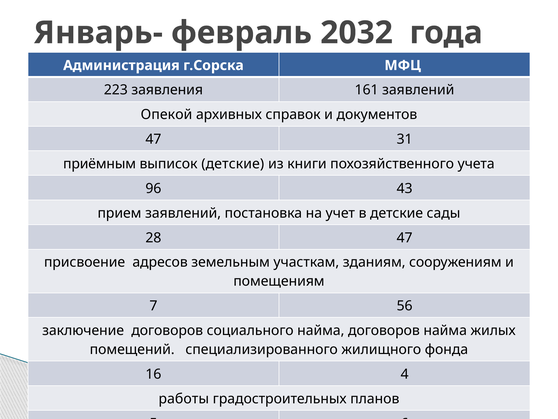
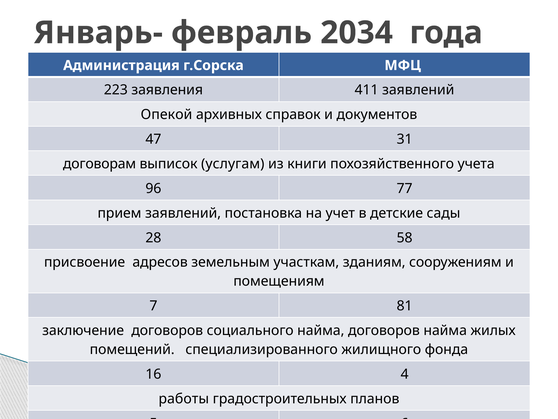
2032: 2032 -> 2034
161: 161 -> 411
приёмным: приёмным -> договорам
выписок детские: детские -> услугам
43: 43 -> 77
28 47: 47 -> 58
56: 56 -> 81
